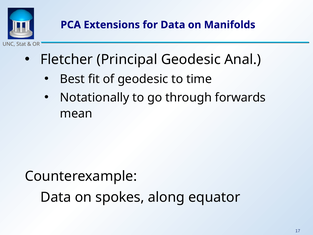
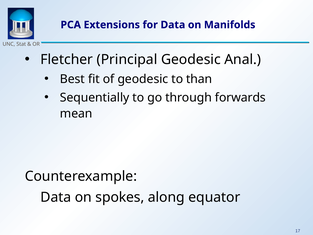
time: time -> than
Notationally: Notationally -> Sequentially
